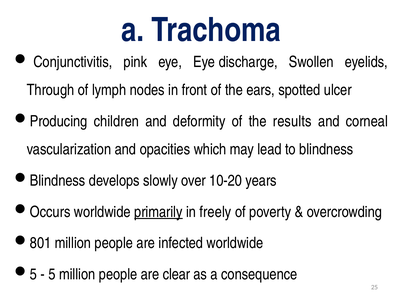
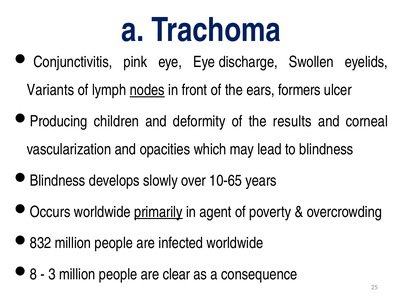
Through: Through -> Variants
nodes underline: none -> present
spotted: spotted -> formers
10-20: 10-20 -> 10-65
freely: freely -> agent
801: 801 -> 832
5 at (33, 275): 5 -> 8
5 at (52, 275): 5 -> 3
